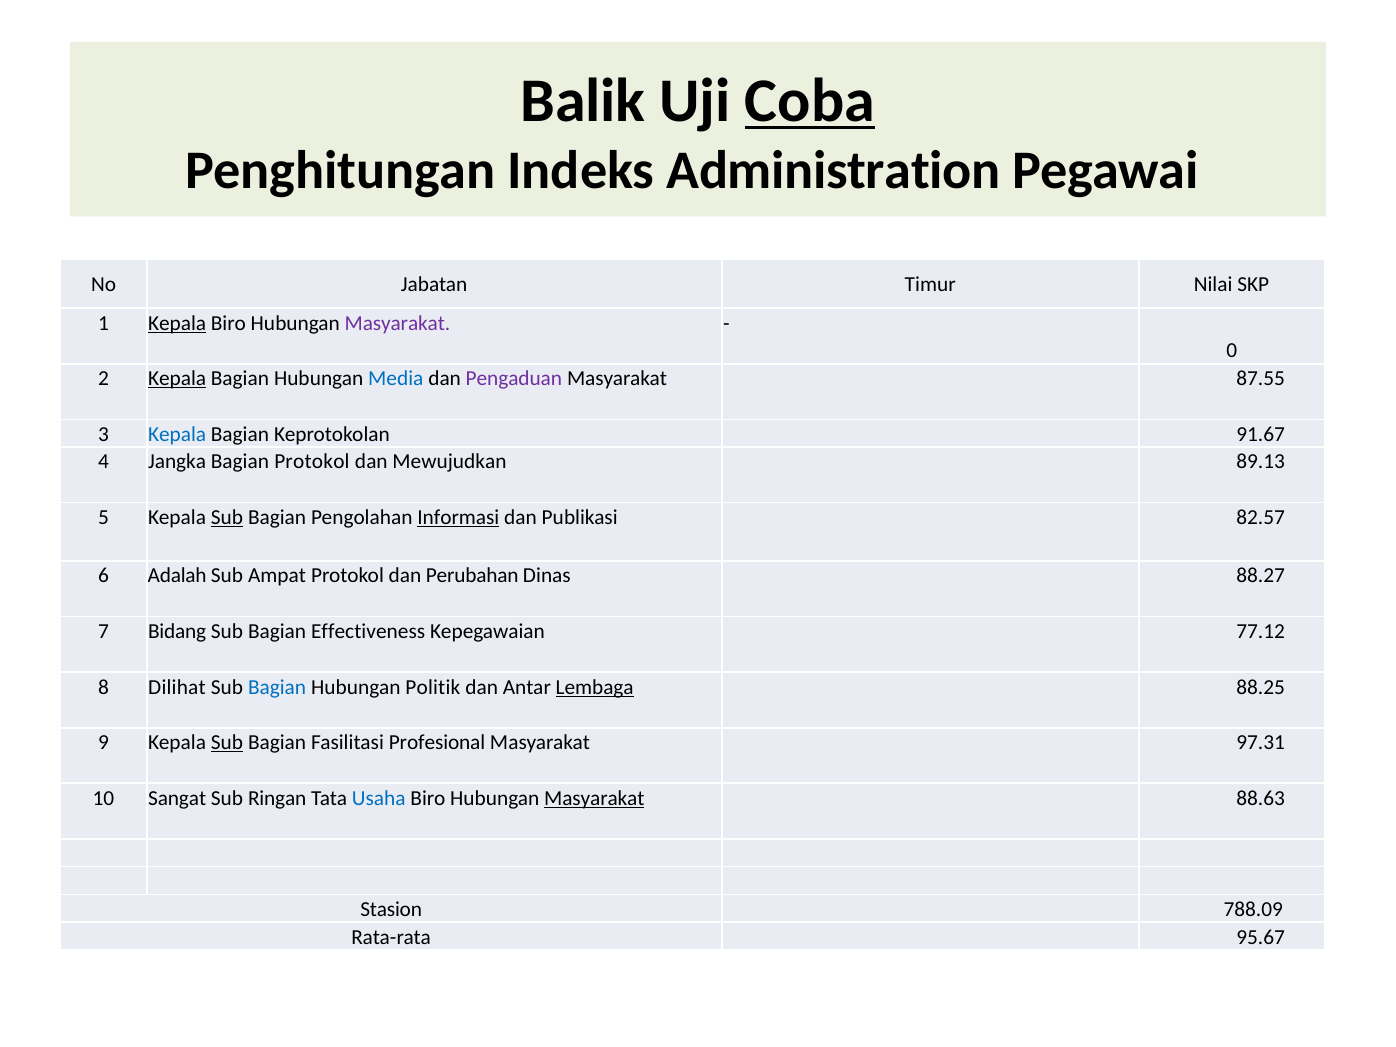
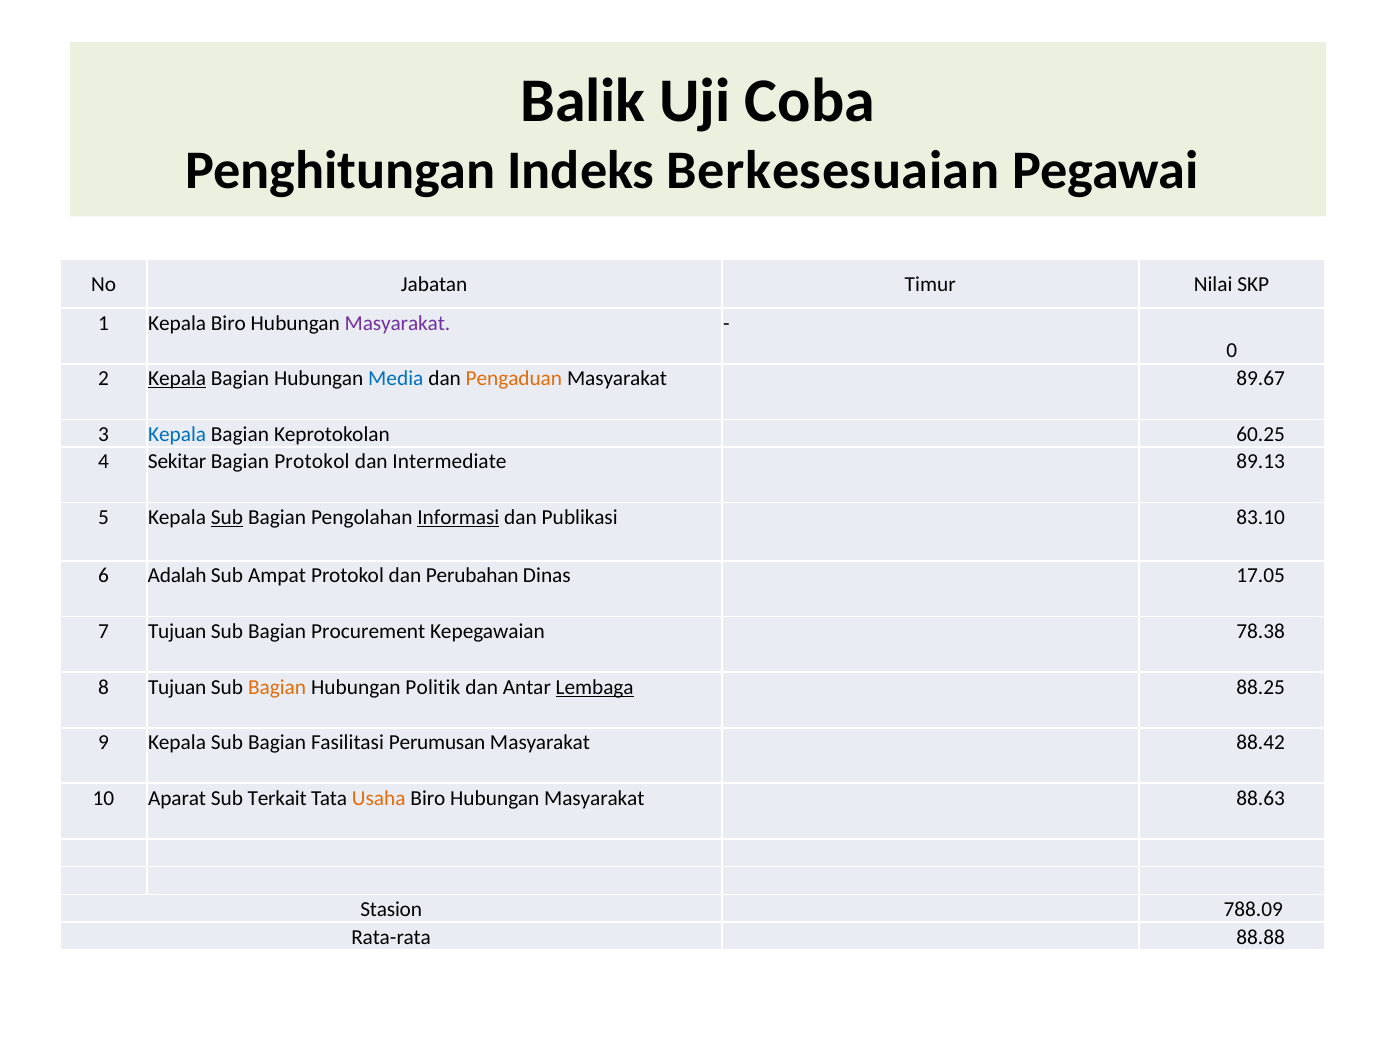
Coba underline: present -> none
Administration: Administration -> Berkesesuaian
Kepala at (177, 323) underline: present -> none
Pengaduan colour: purple -> orange
87.55: 87.55 -> 89.67
91.67: 91.67 -> 60.25
Jangka: Jangka -> Sekitar
Mewujudkan: Mewujudkan -> Intermediate
82.57: 82.57 -> 83.10
88.27: 88.27 -> 17.05
7 Bidang: Bidang -> Tujuan
Effectiveness: Effectiveness -> Procurement
77.12: 77.12 -> 78.38
8 Dilihat: Dilihat -> Tujuan
Bagian at (277, 687) colour: blue -> orange
Sub at (227, 743) underline: present -> none
Profesional: Profesional -> Perumusan
97.31: 97.31 -> 88.42
Sangat: Sangat -> Aparat
Ringan: Ringan -> Terkait
Usaha colour: blue -> orange
Masyarakat at (594, 798) underline: present -> none
95.67: 95.67 -> 88.88
